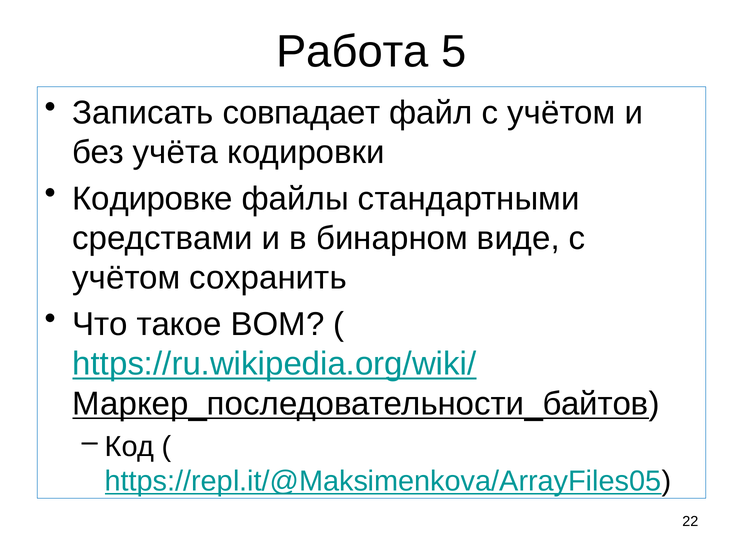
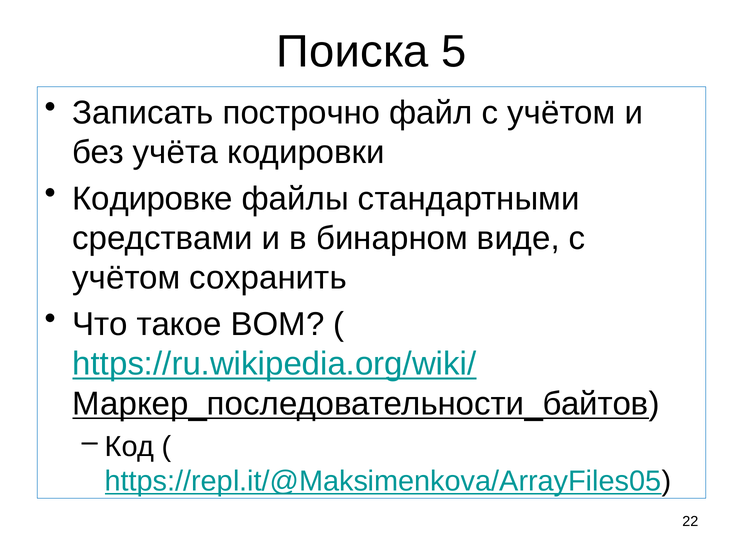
Работа: Работа -> Поиска
совпадает: совпадает -> построчно
